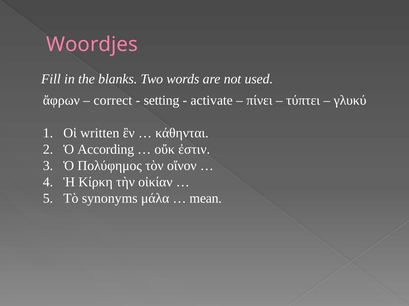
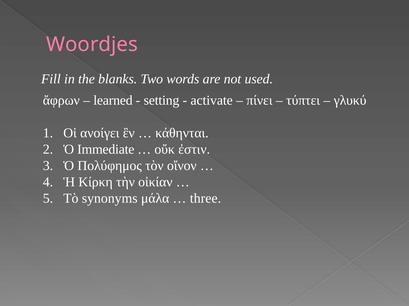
correct: correct -> learned
written: written -> ανοίγει
According: According -> Immediate
mean: mean -> three
